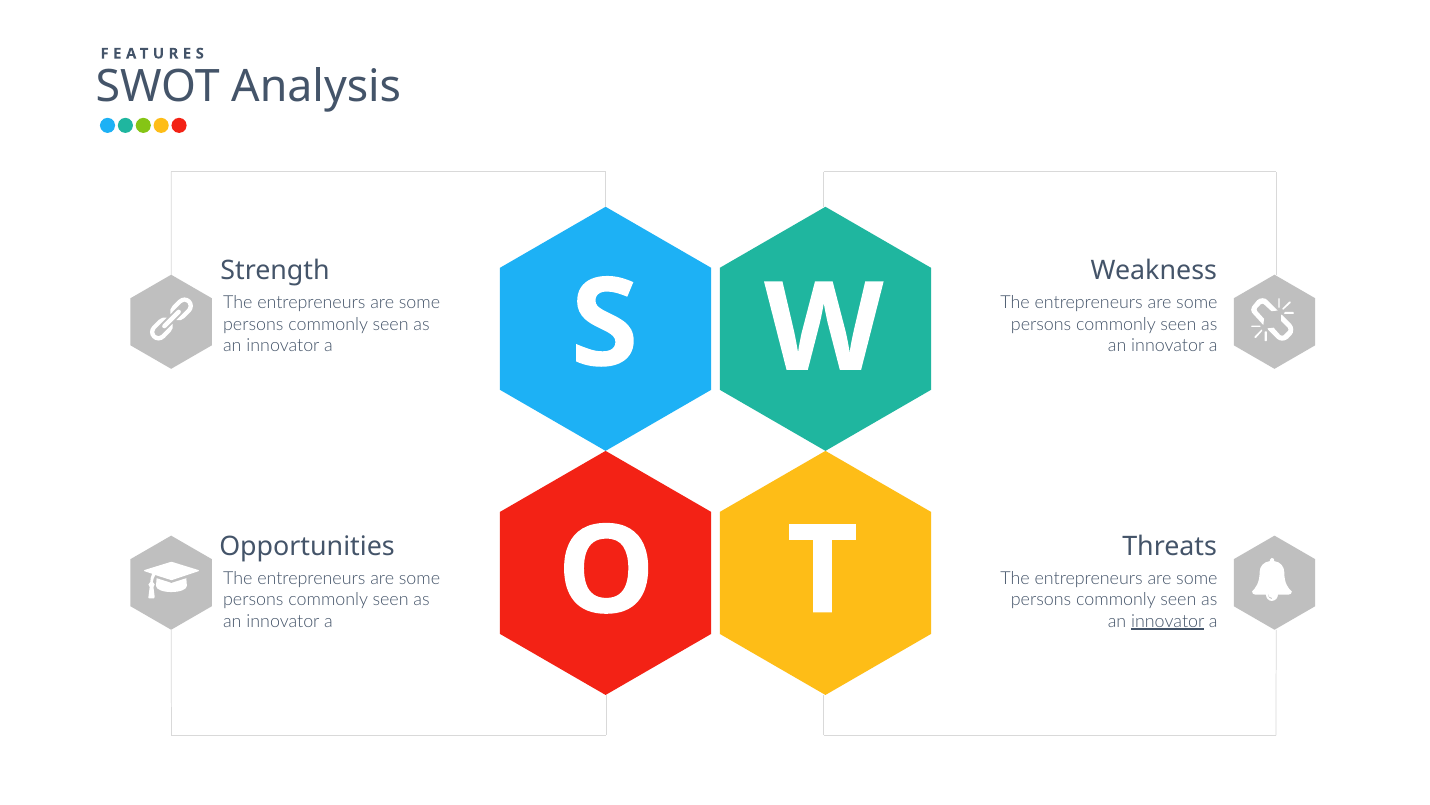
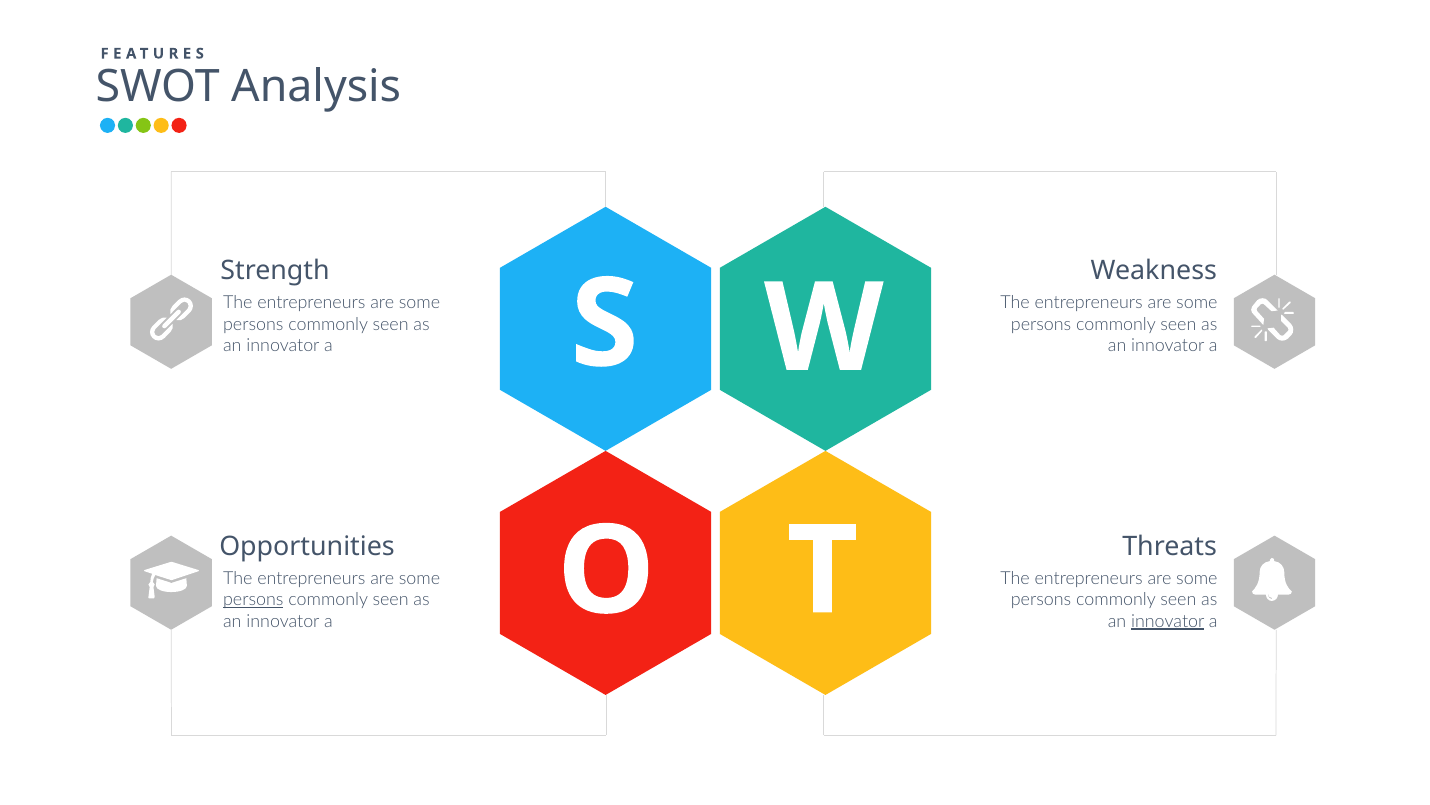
persons at (253, 599) underline: none -> present
